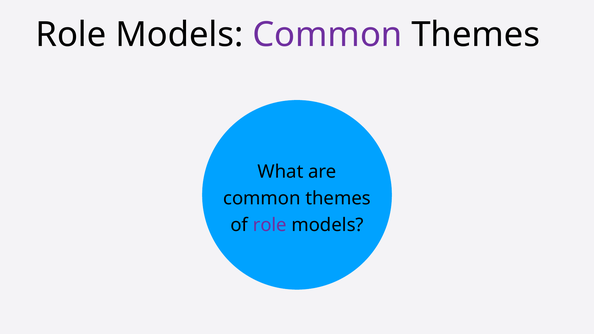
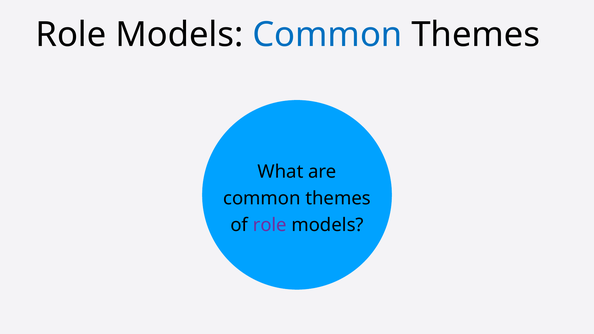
Common at (327, 35) colour: purple -> blue
